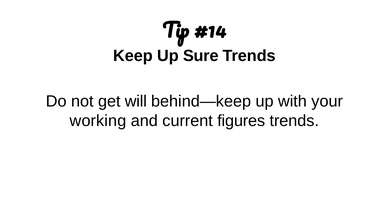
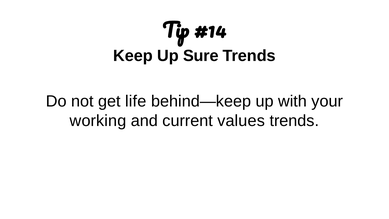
will: will -> life
figures: figures -> values
